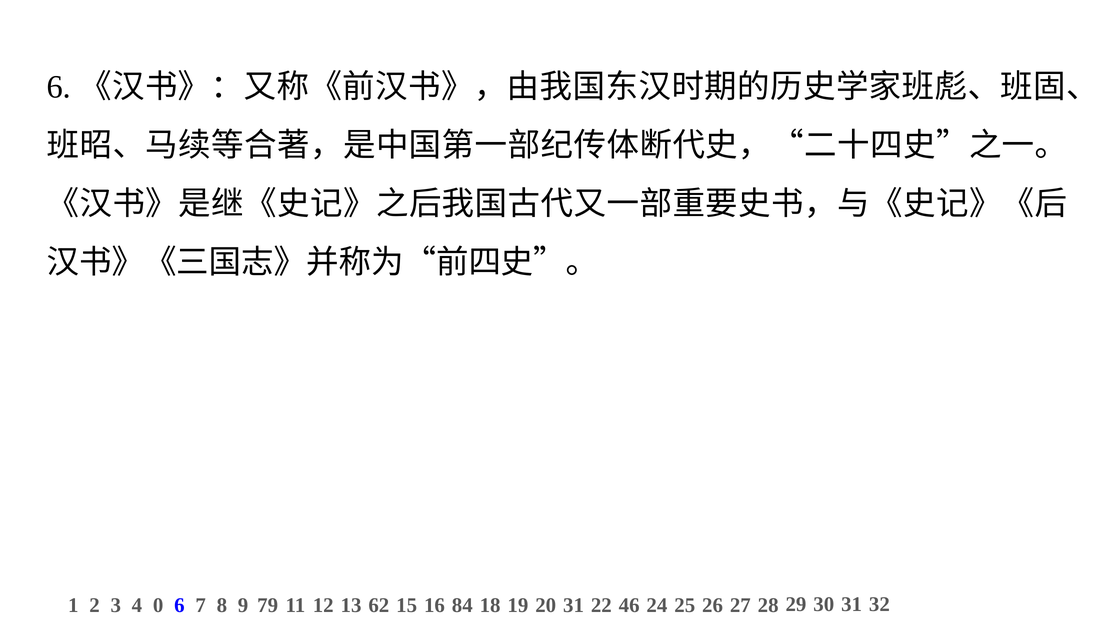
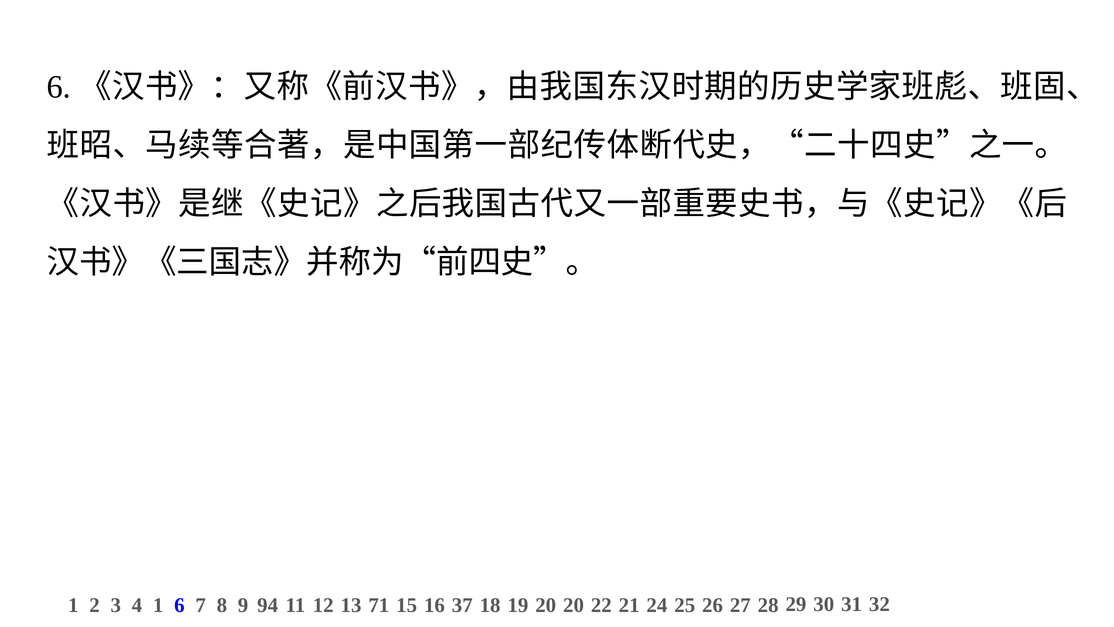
4 0: 0 -> 1
79: 79 -> 94
62: 62 -> 71
84: 84 -> 37
20 31: 31 -> 20
46: 46 -> 21
